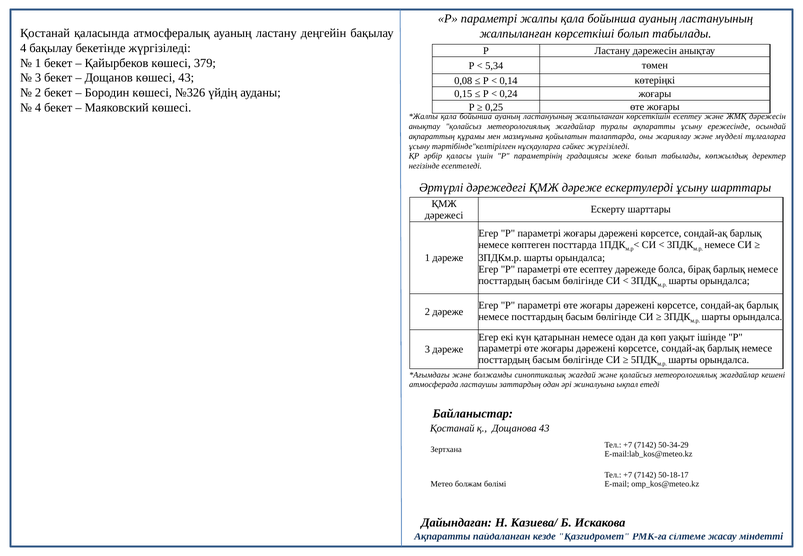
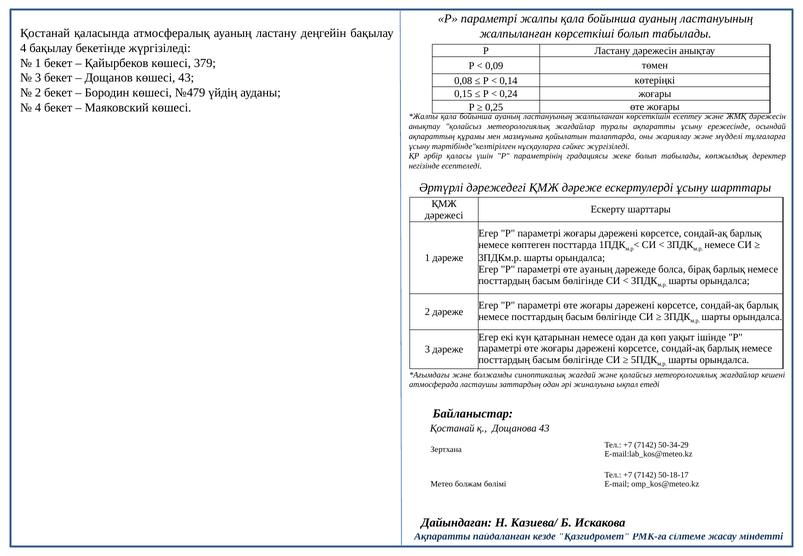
5,34: 5,34 -> 0,09
№326: №326 -> №479
өте есептеу: есептеу -> ауаның
